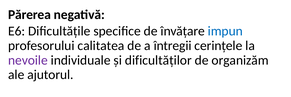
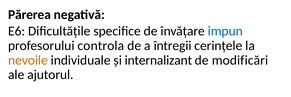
calitatea: calitatea -> controla
nevoile colour: purple -> orange
dificultăților: dificultăților -> internalizant
organizăm: organizăm -> modificări
